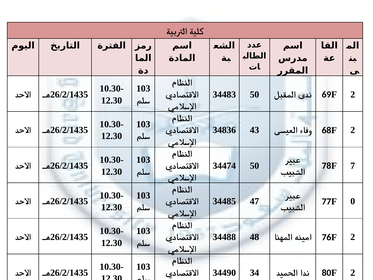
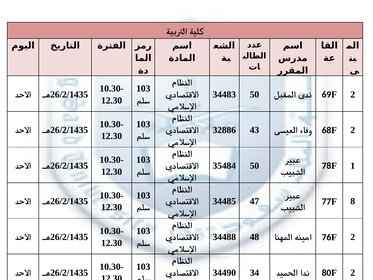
34836: 34836 -> 32886
34474: 34474 -> 35484
7: 7 -> 1
0: 0 -> 8
